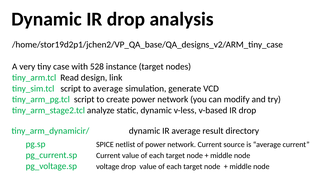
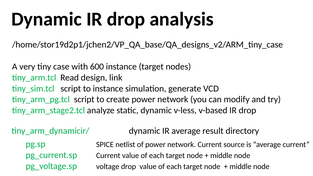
528: 528 -> 600
to average: average -> instance
